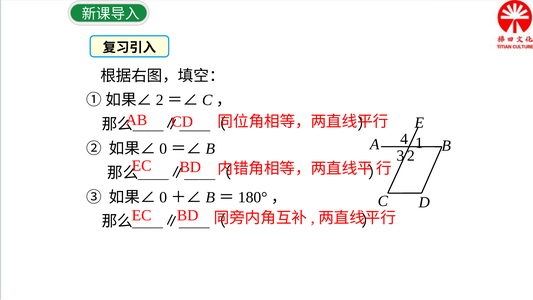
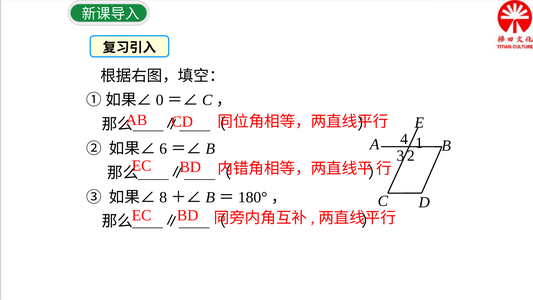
2 at (160, 100): 2 -> 0
0 at (163, 149): 0 -> 6
0 at (163, 197): 0 -> 8
